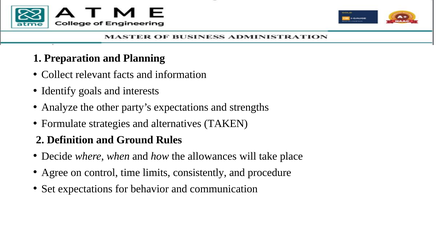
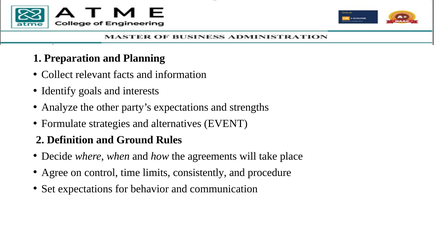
TAKEN: TAKEN -> EVENT
allowances: allowances -> agreements
